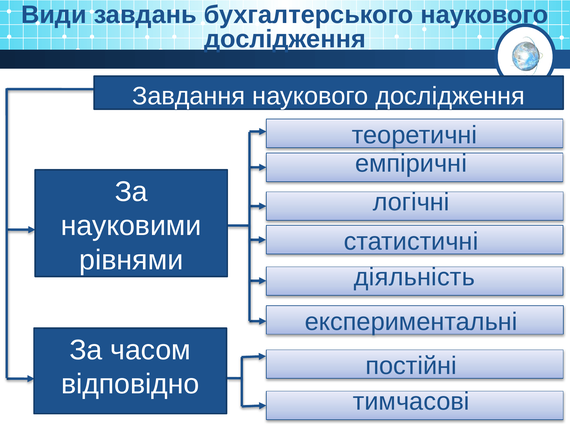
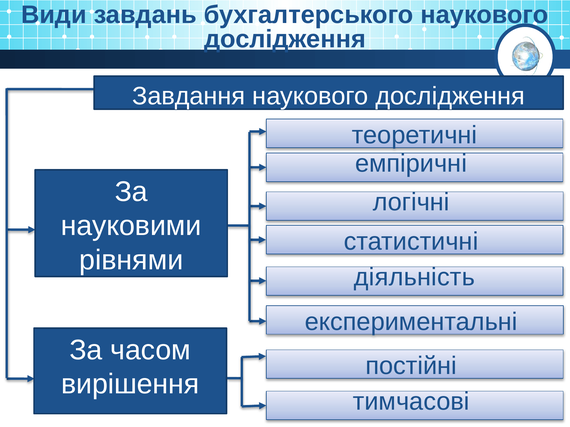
відповідно: відповідно -> вирішення
